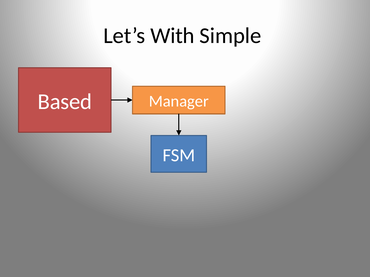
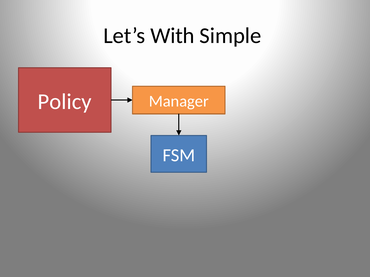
Based: Based -> Policy
